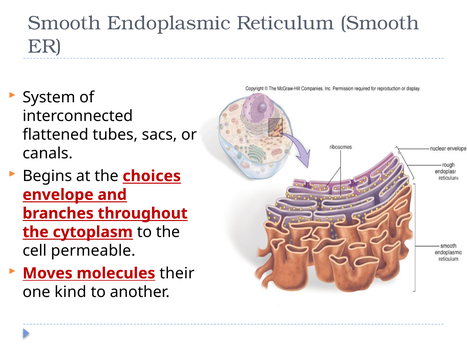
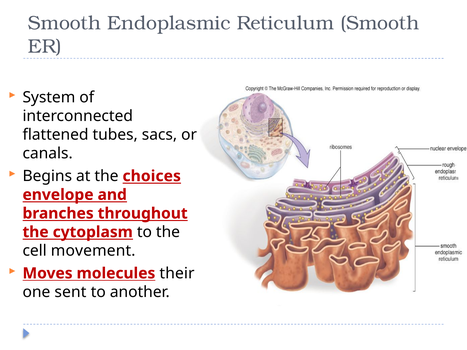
permeable: permeable -> movement
kind: kind -> sent
